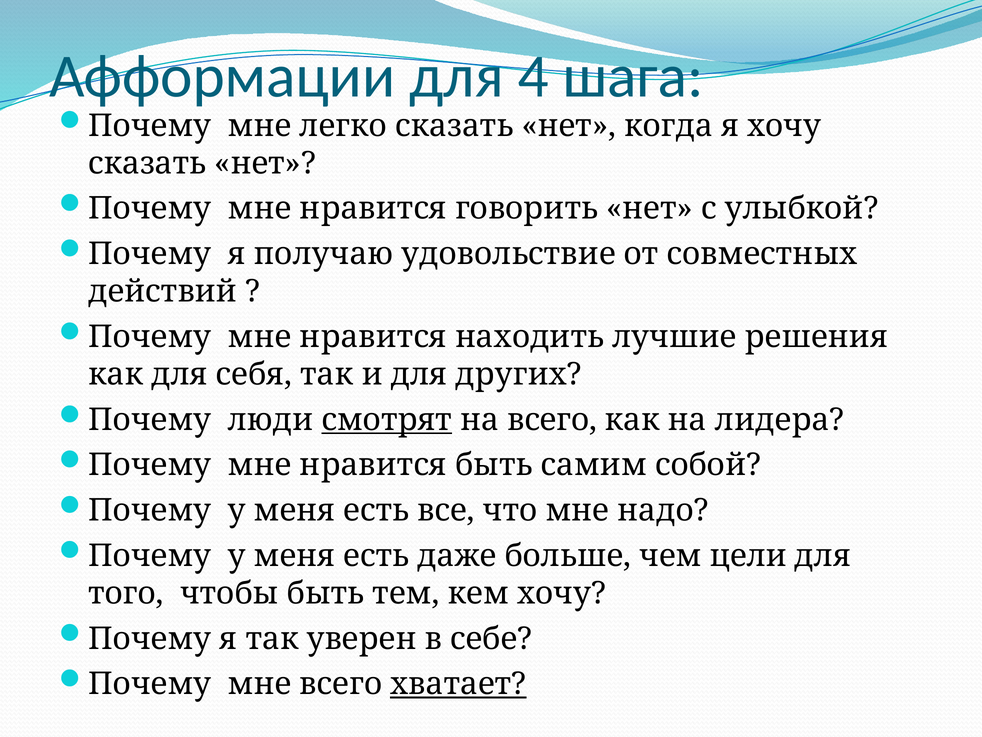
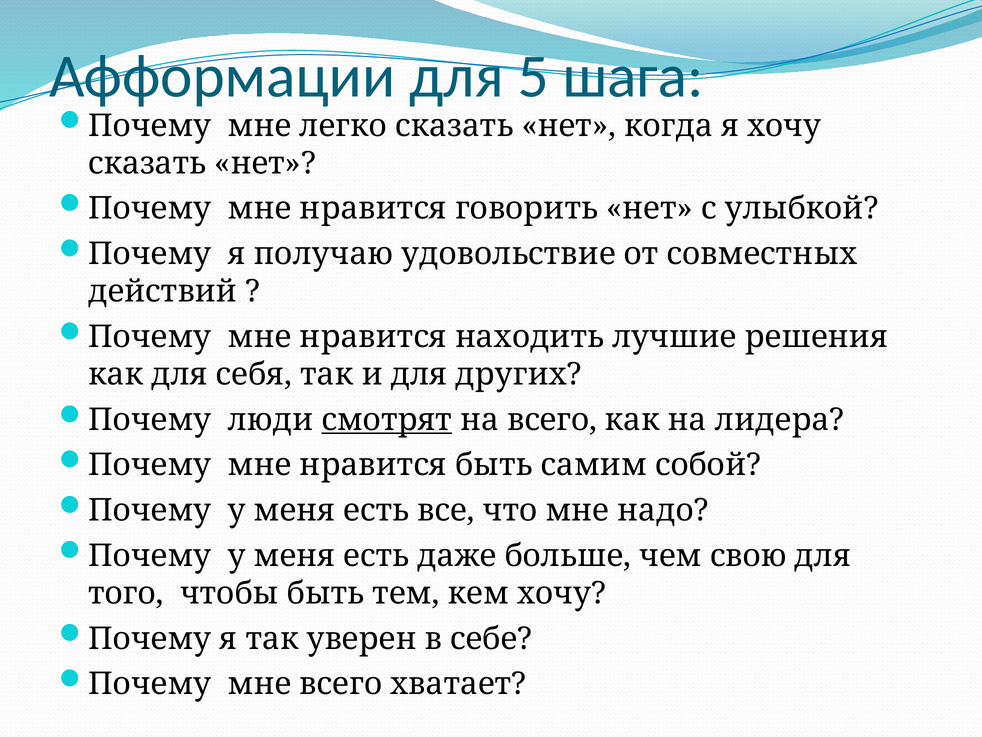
4: 4 -> 5
цели: цели -> свою
хватает underline: present -> none
